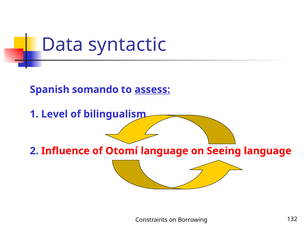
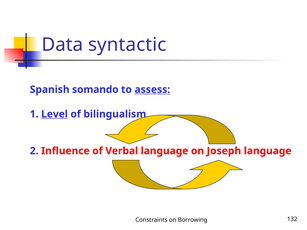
Level underline: none -> present
Otomí: Otomí -> Verbal
Seeing: Seeing -> Joseph
